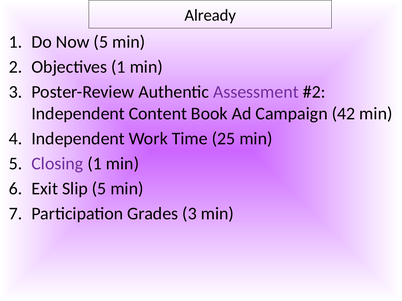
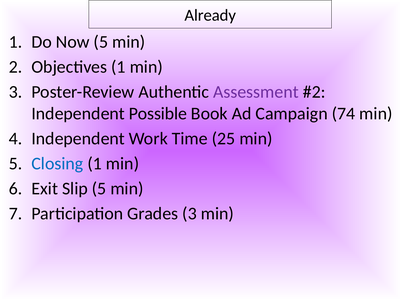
Content: Content -> Possible
42: 42 -> 74
Closing colour: purple -> blue
